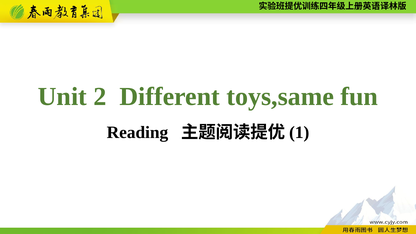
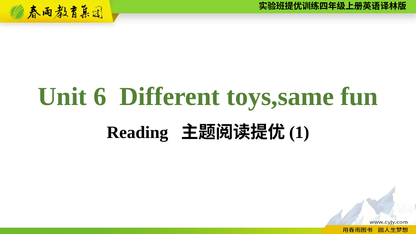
2: 2 -> 6
